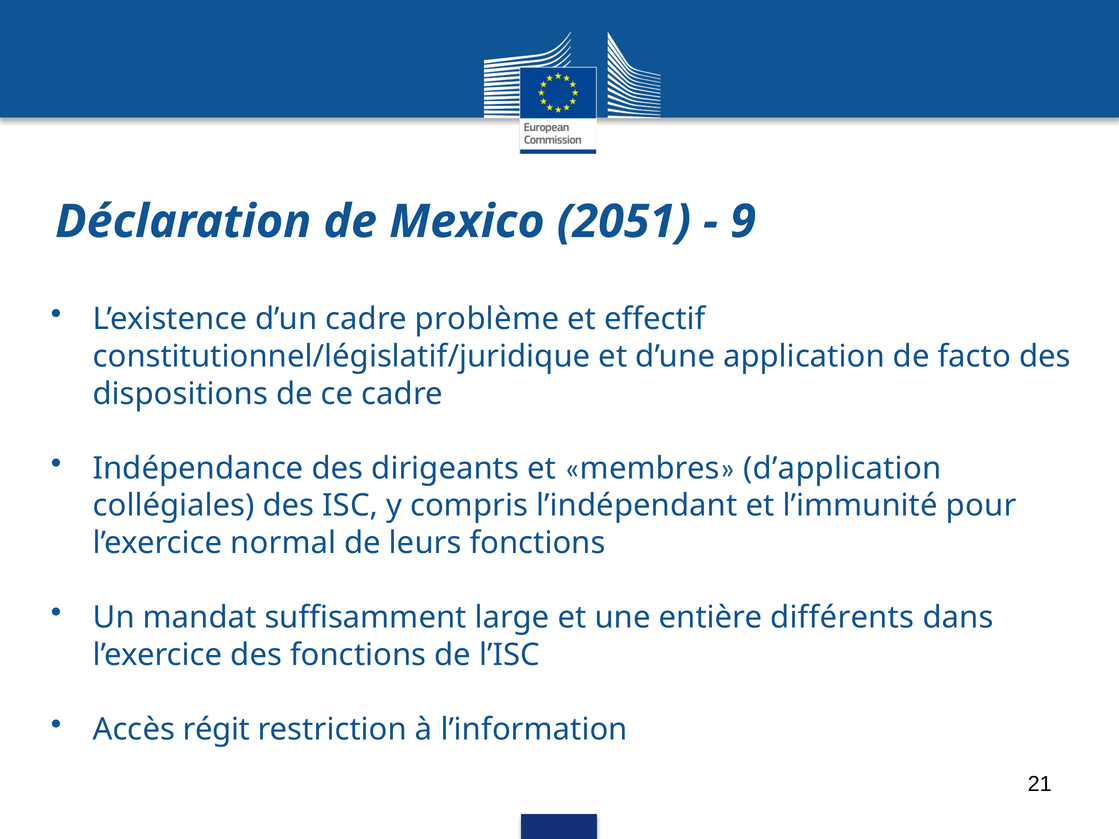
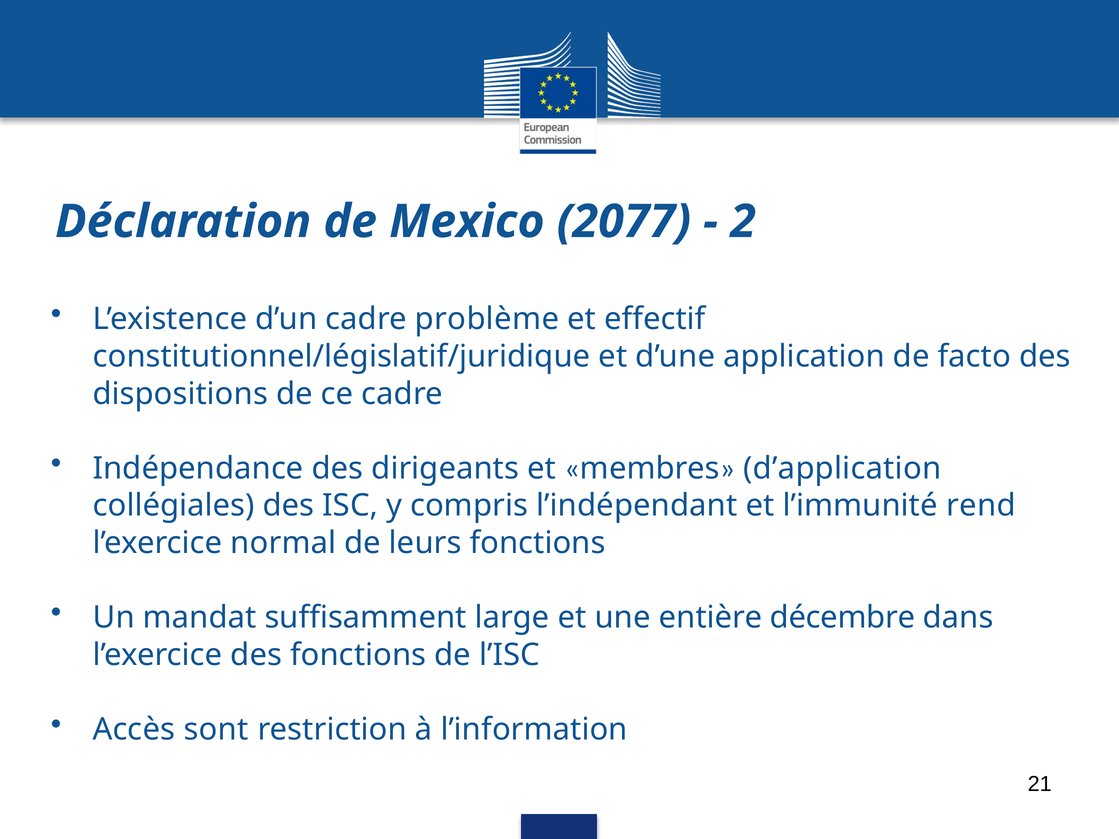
2051: 2051 -> 2077
9: 9 -> 2
pour: pour -> rend
différents: différents -> décembre
régit: régit -> sont
